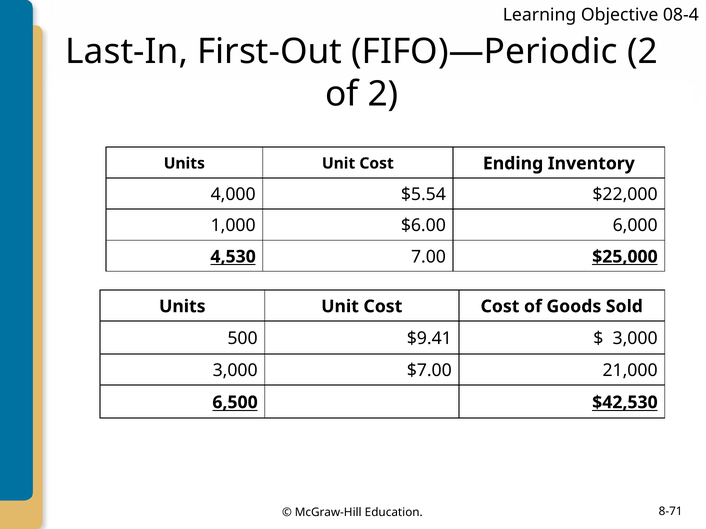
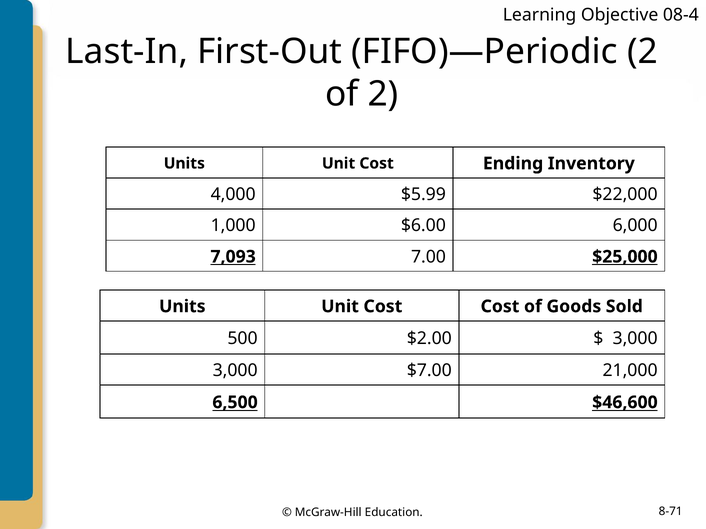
$5.54: $5.54 -> $5.99
4,530: 4,530 -> 7,093
$9.41: $9.41 -> $2.00
$42,530: $42,530 -> $46,600
